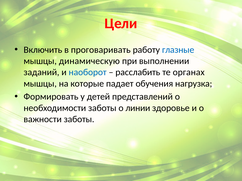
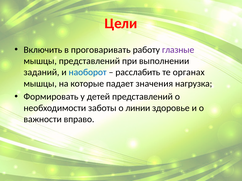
глазные colour: blue -> purple
мышцы динамическую: динамическую -> представлений
обучения: обучения -> значения
важности заботы: заботы -> вправо
